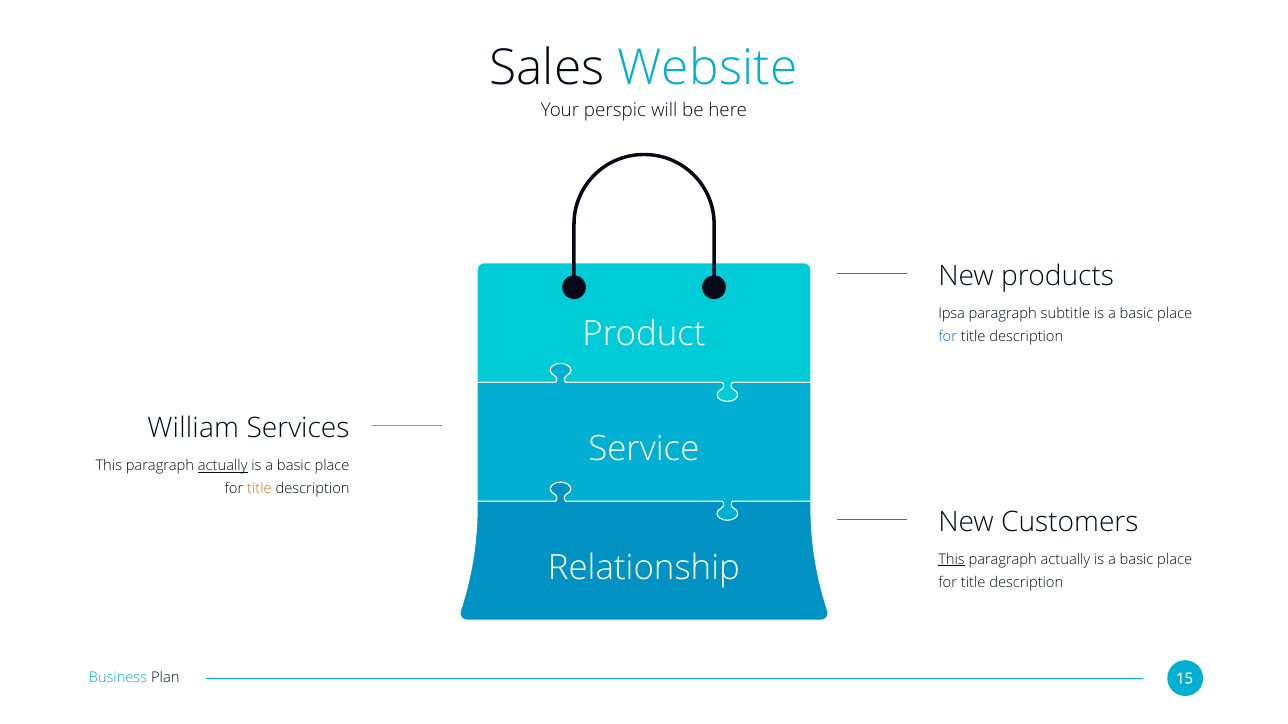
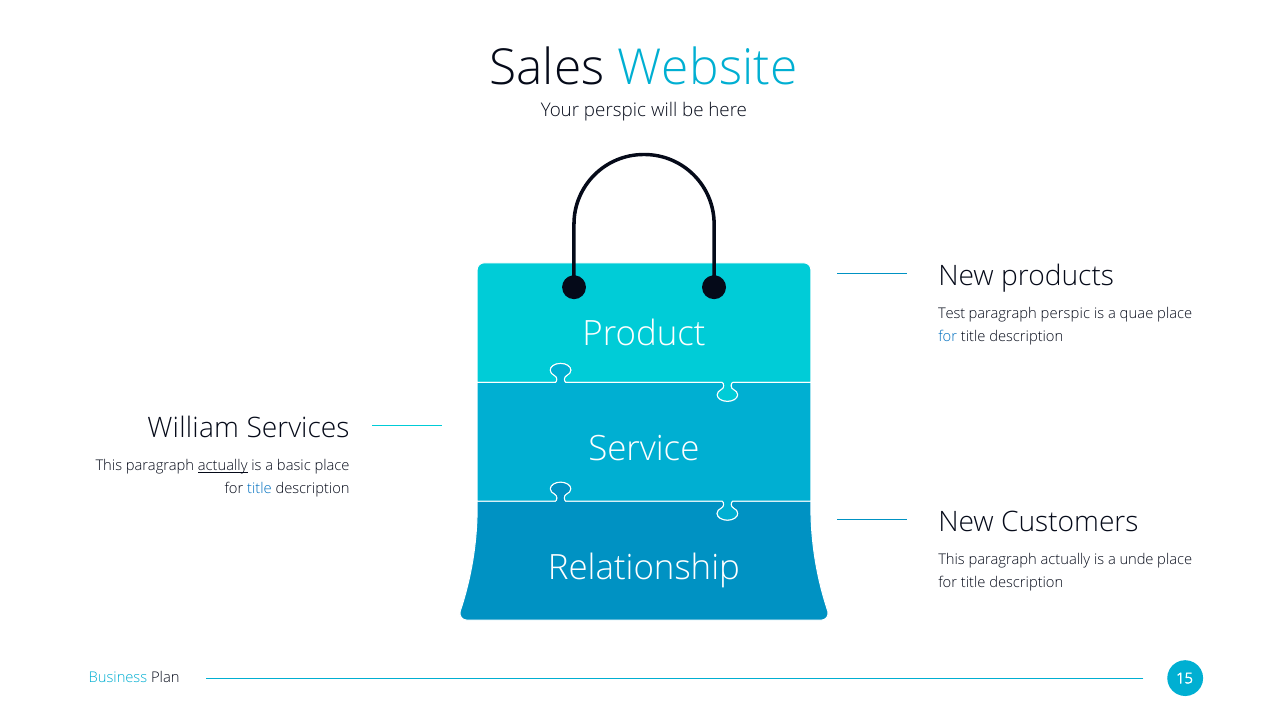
Ipsa: Ipsa -> Test
paragraph subtitle: subtitle -> perspic
basic at (1137, 314): basic -> quae
title at (259, 489) colour: orange -> blue
This at (952, 560) underline: present -> none
basic at (1137, 560): basic -> unde
